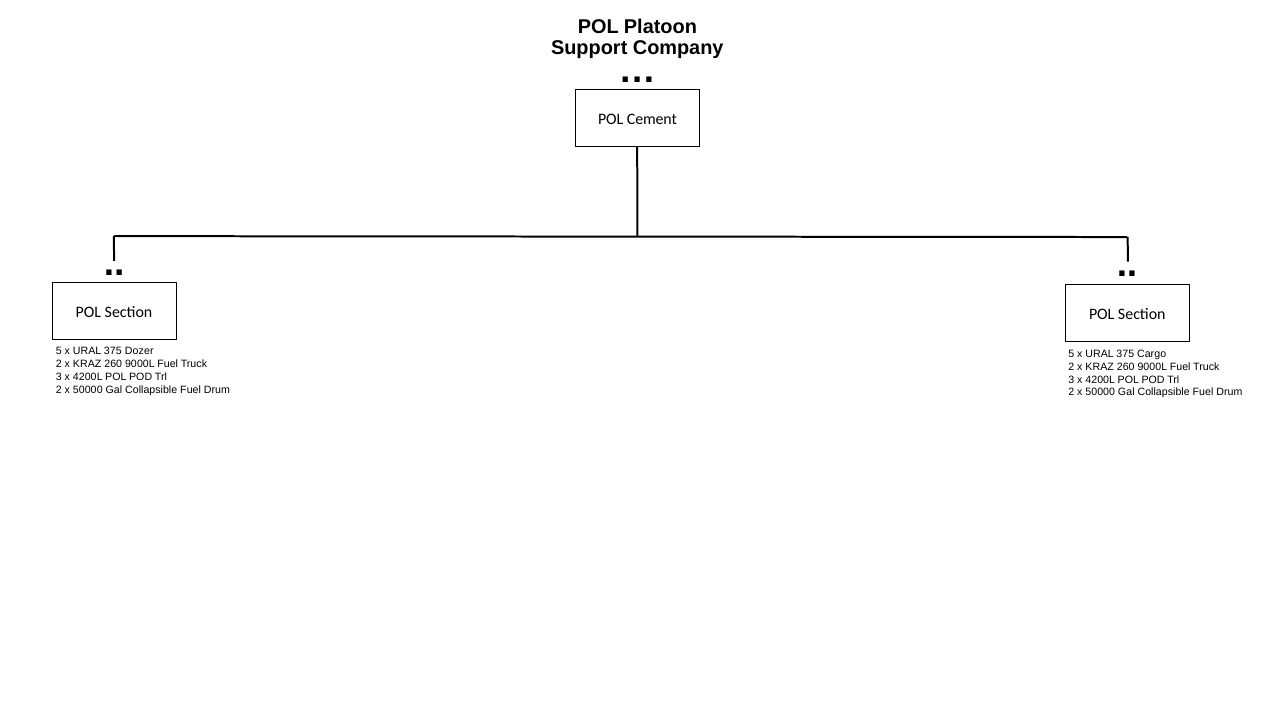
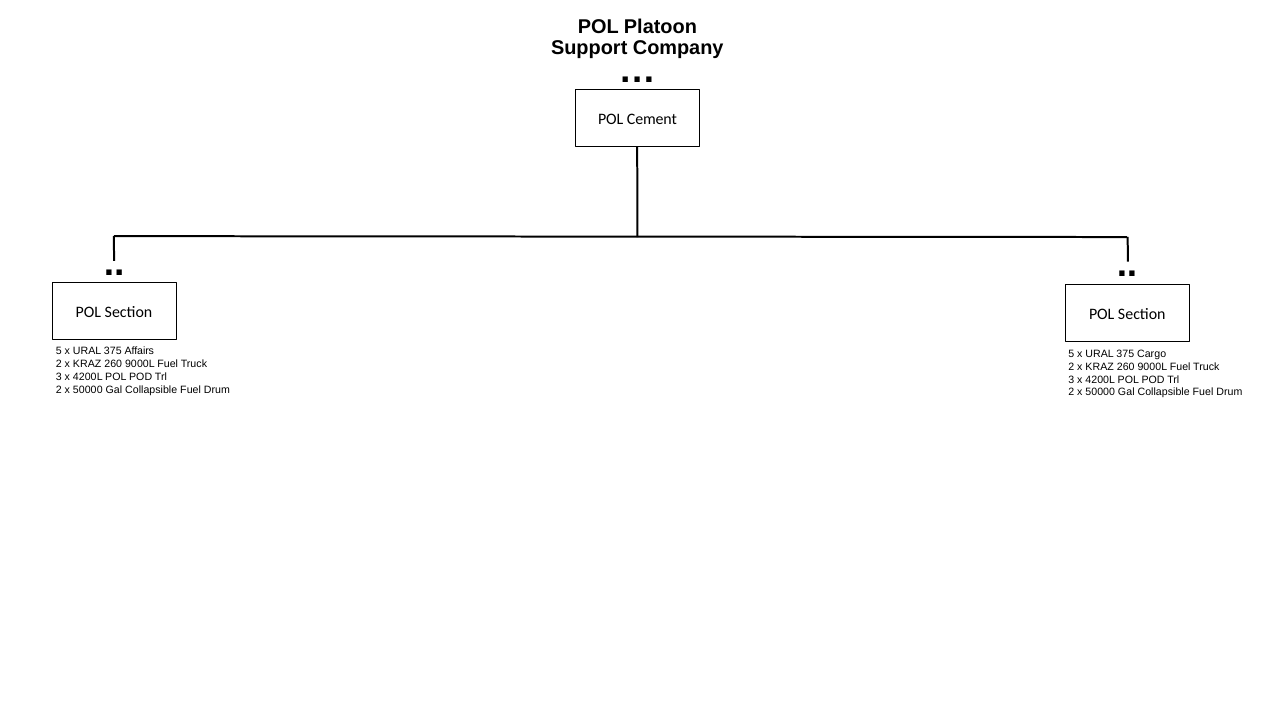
Dozer: Dozer -> Affairs
